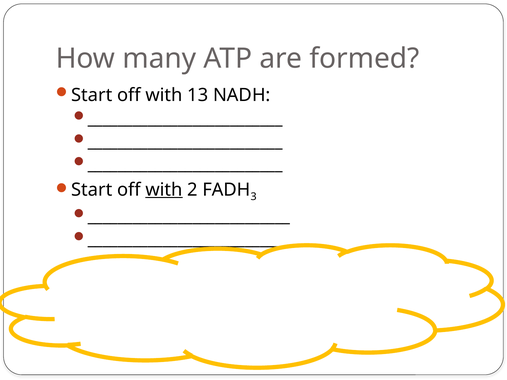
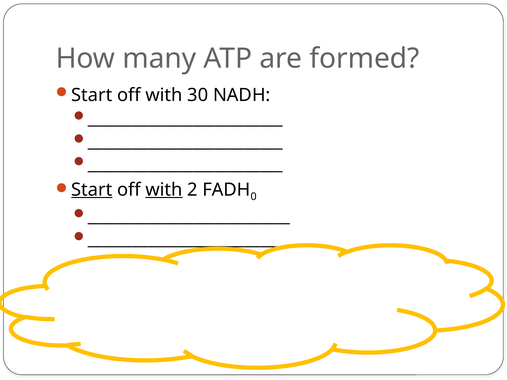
13: 13 -> 30
Start at (92, 190) underline: none -> present
3: 3 -> 0
